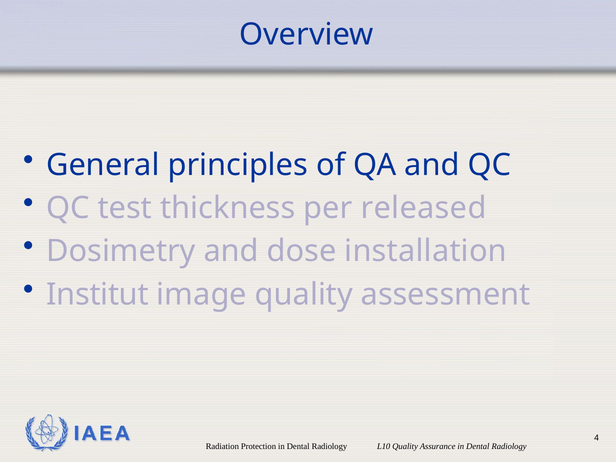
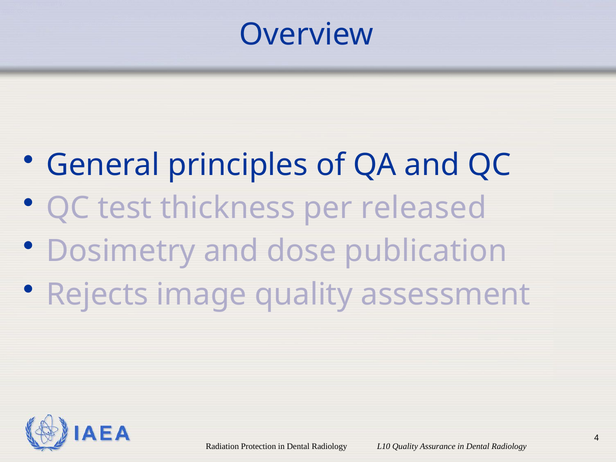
installation: installation -> publication
Institut: Institut -> Rejects
